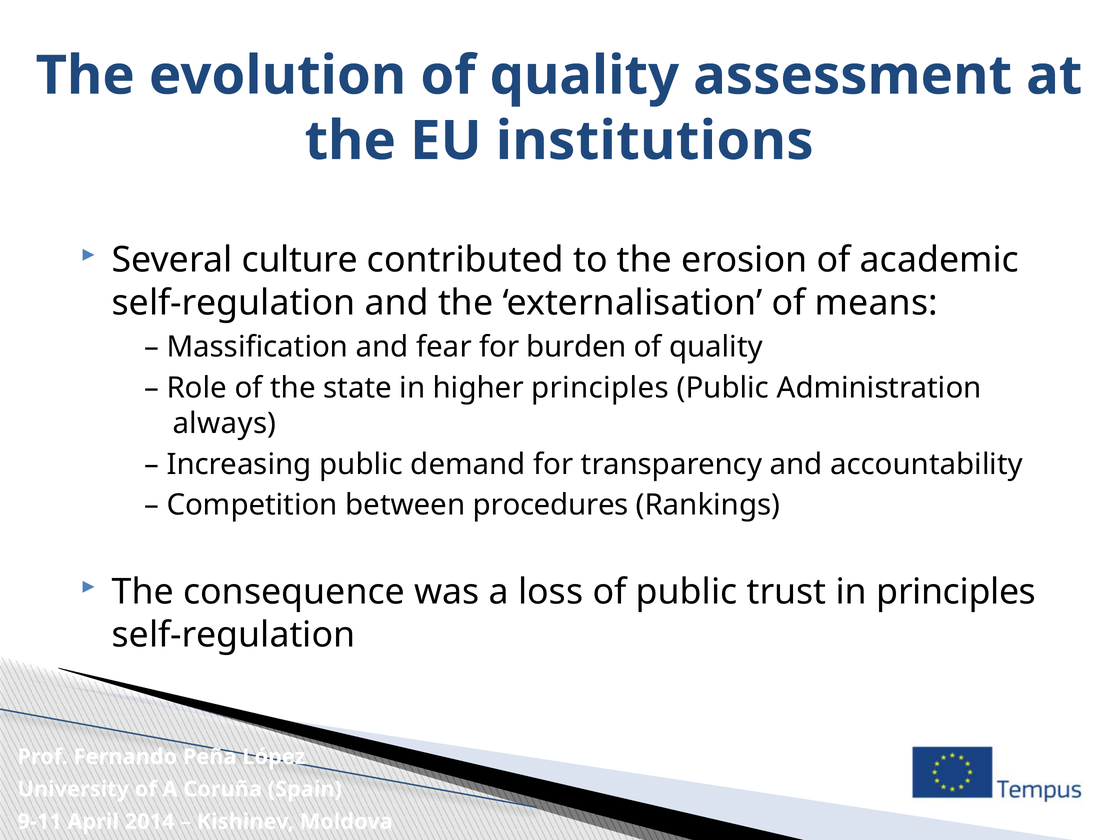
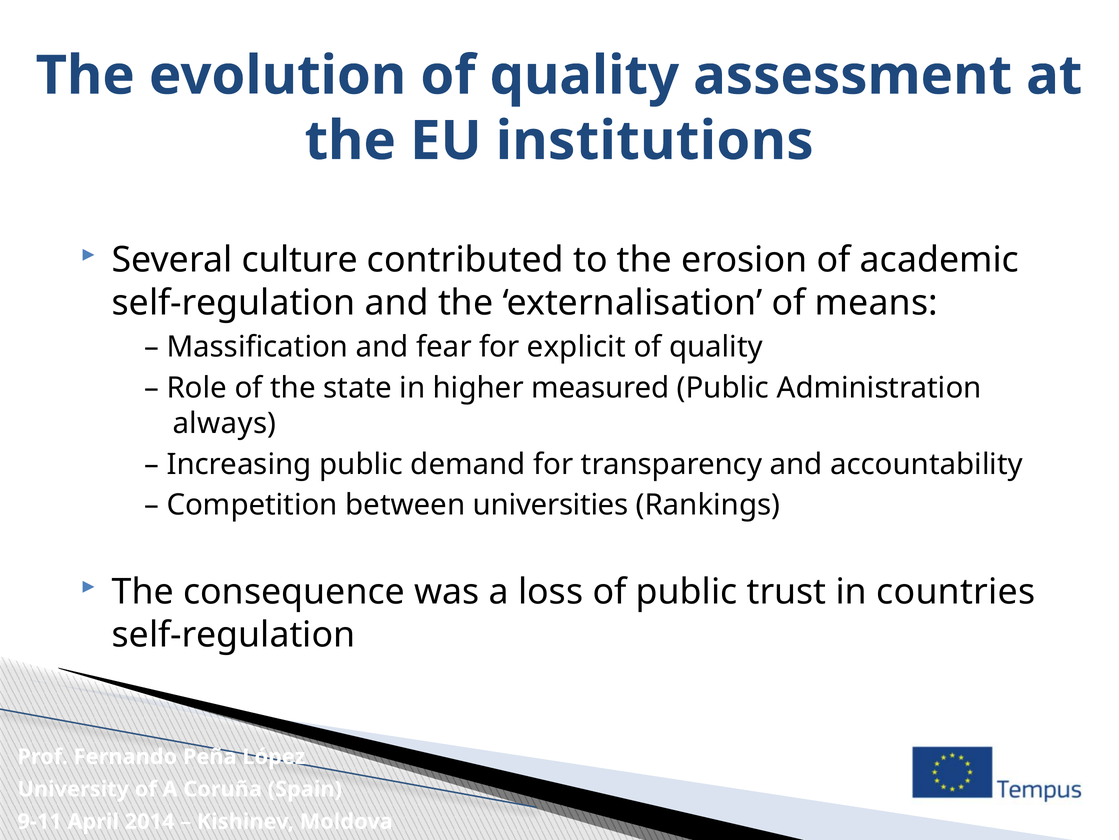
burden: burden -> explicit
higher principles: principles -> measured
procedures: procedures -> universities
in principles: principles -> countries
